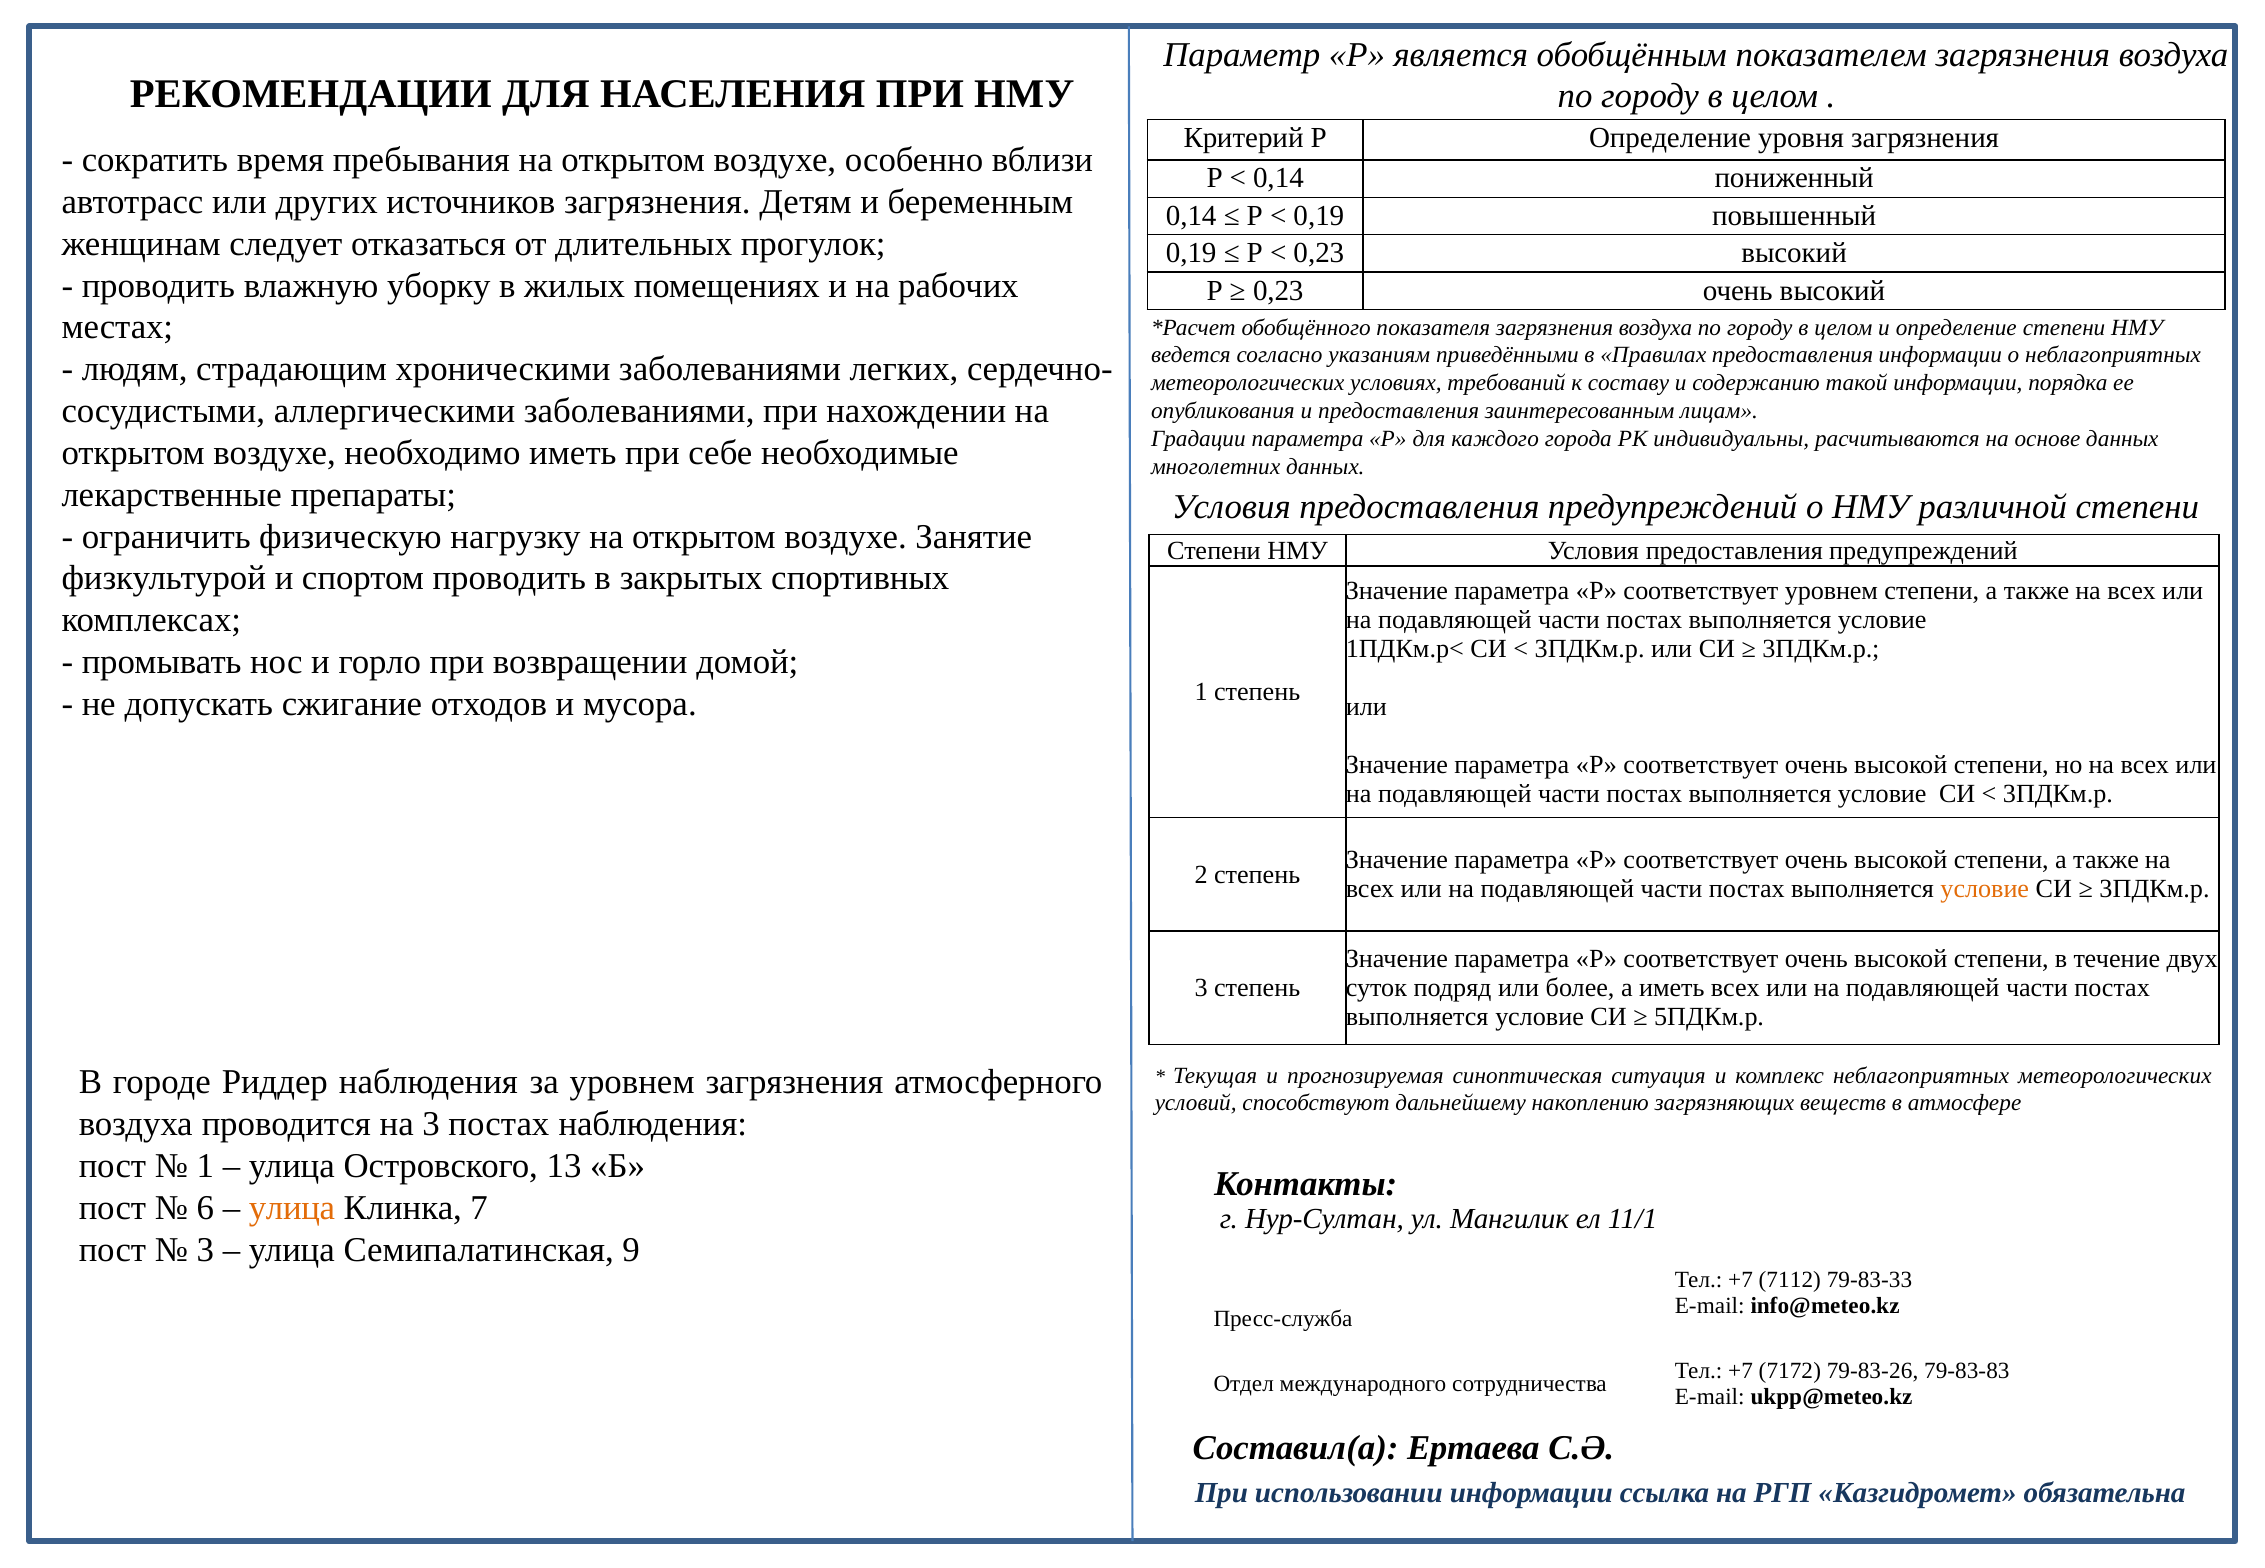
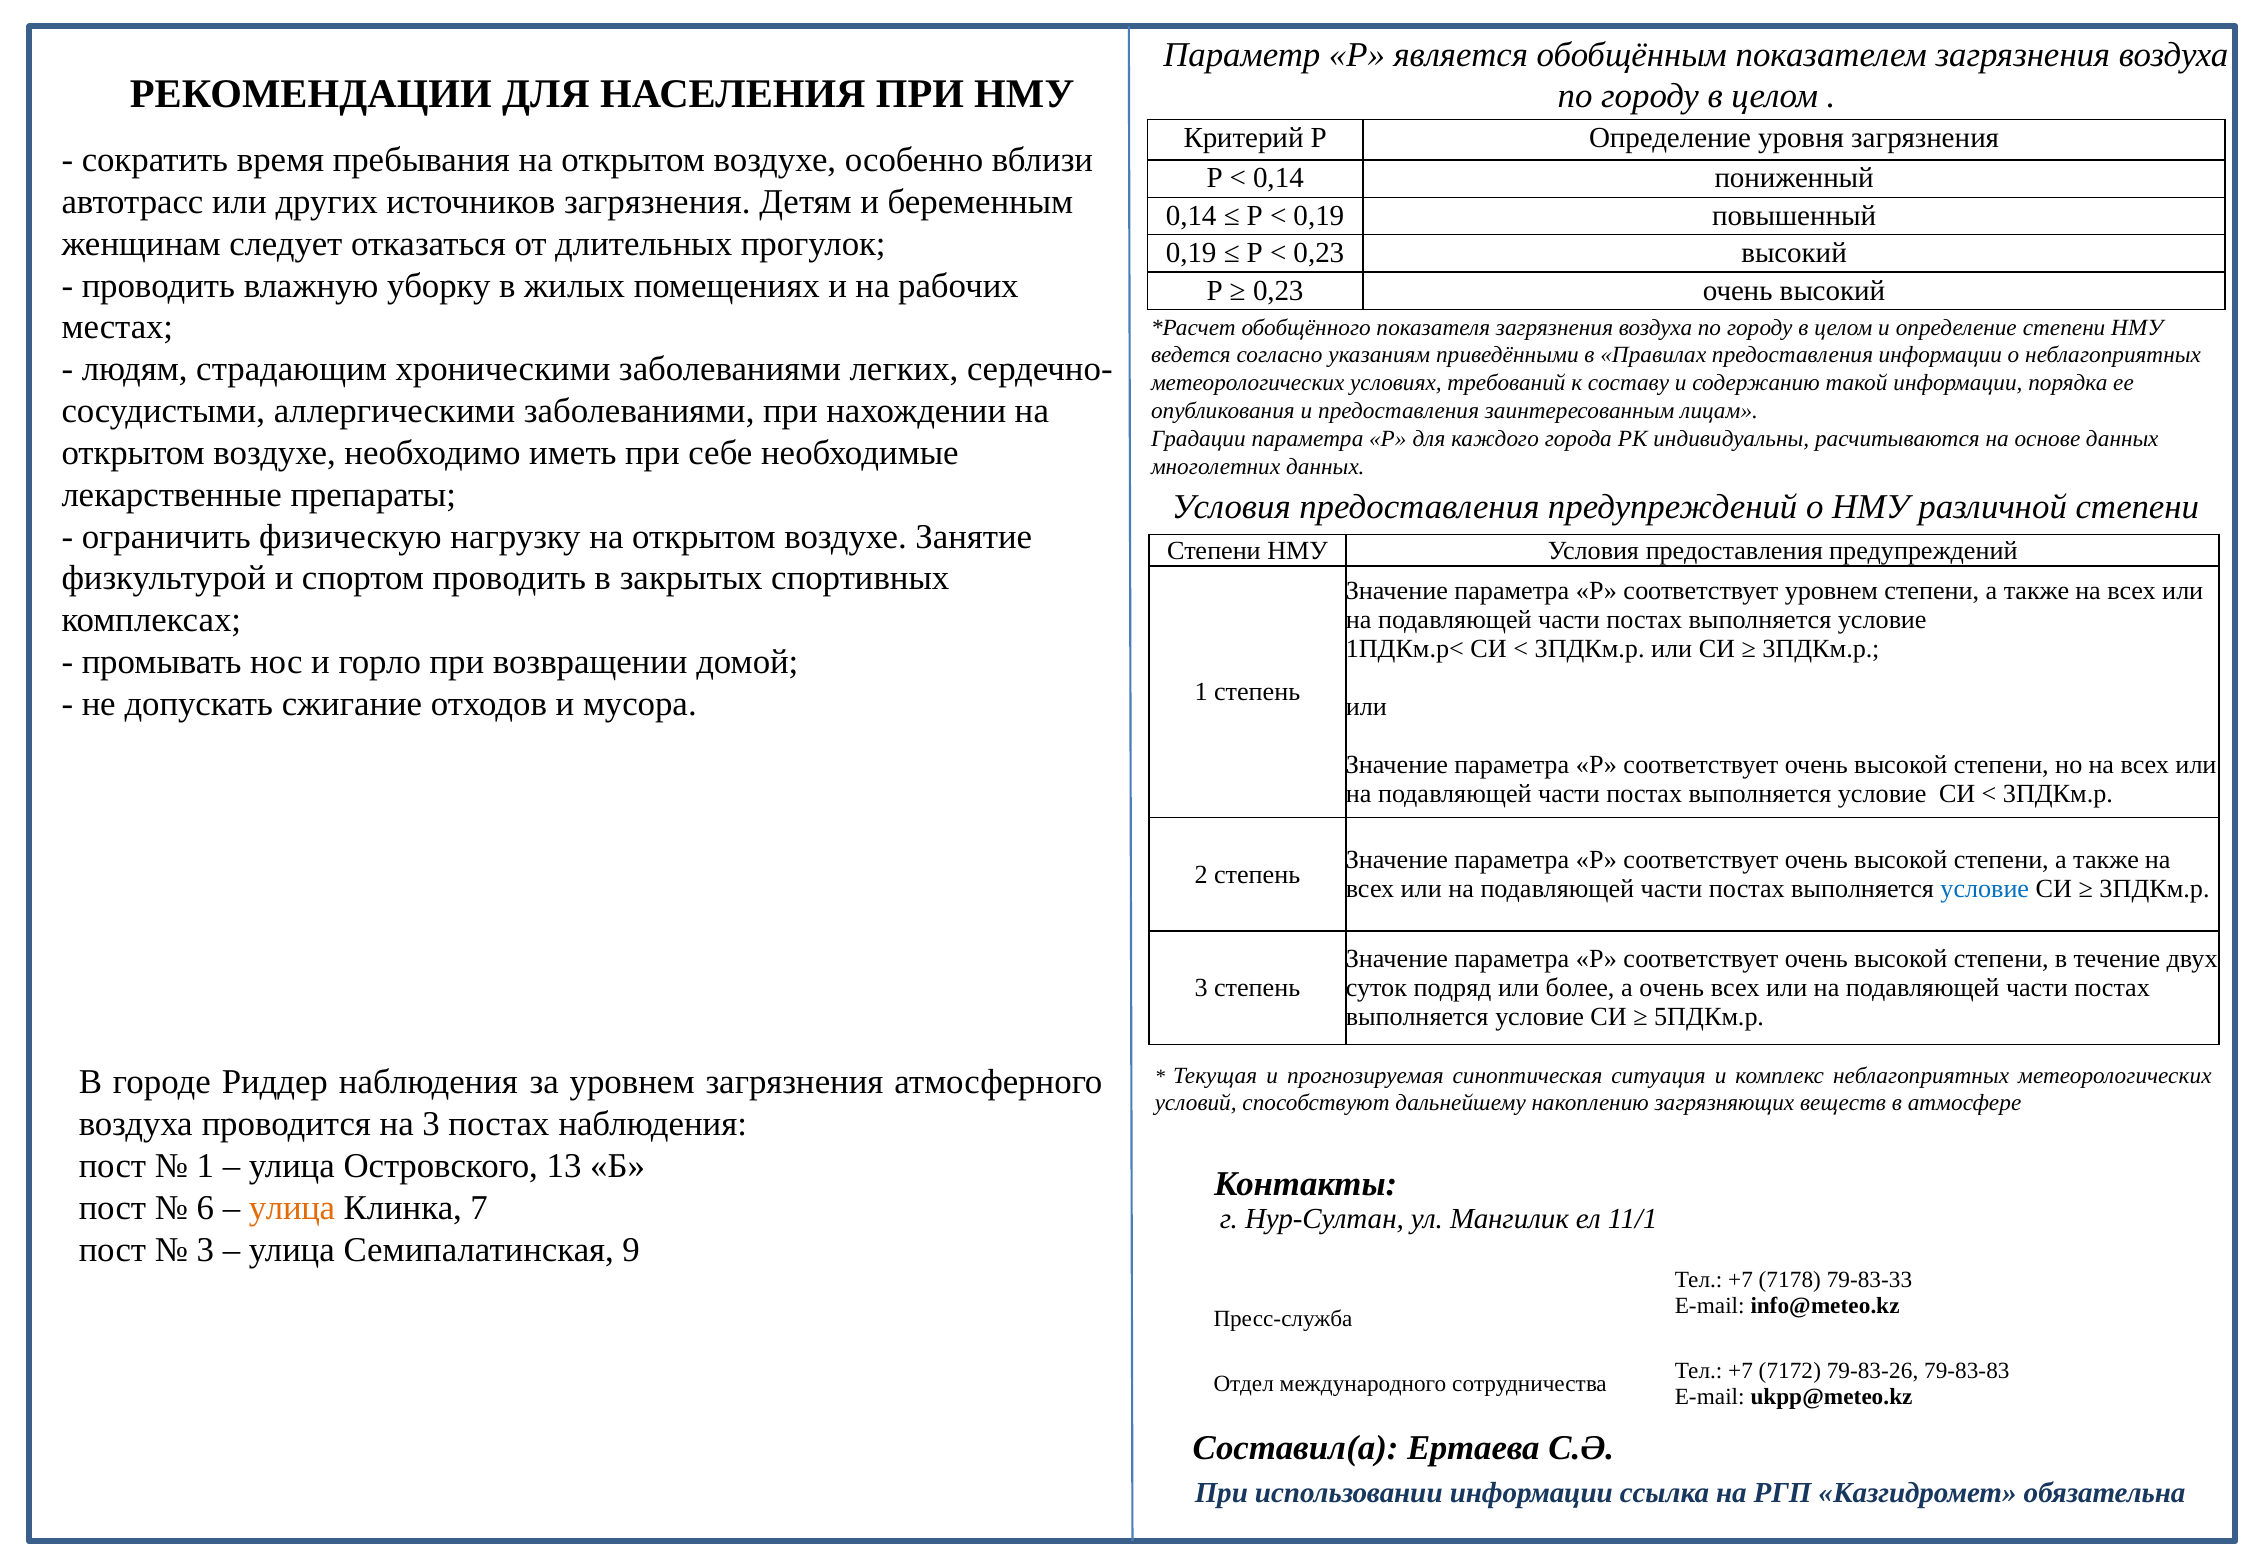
условие at (1985, 889) colour: orange -> blue
а иметь: иметь -> очень
7112: 7112 -> 7178
